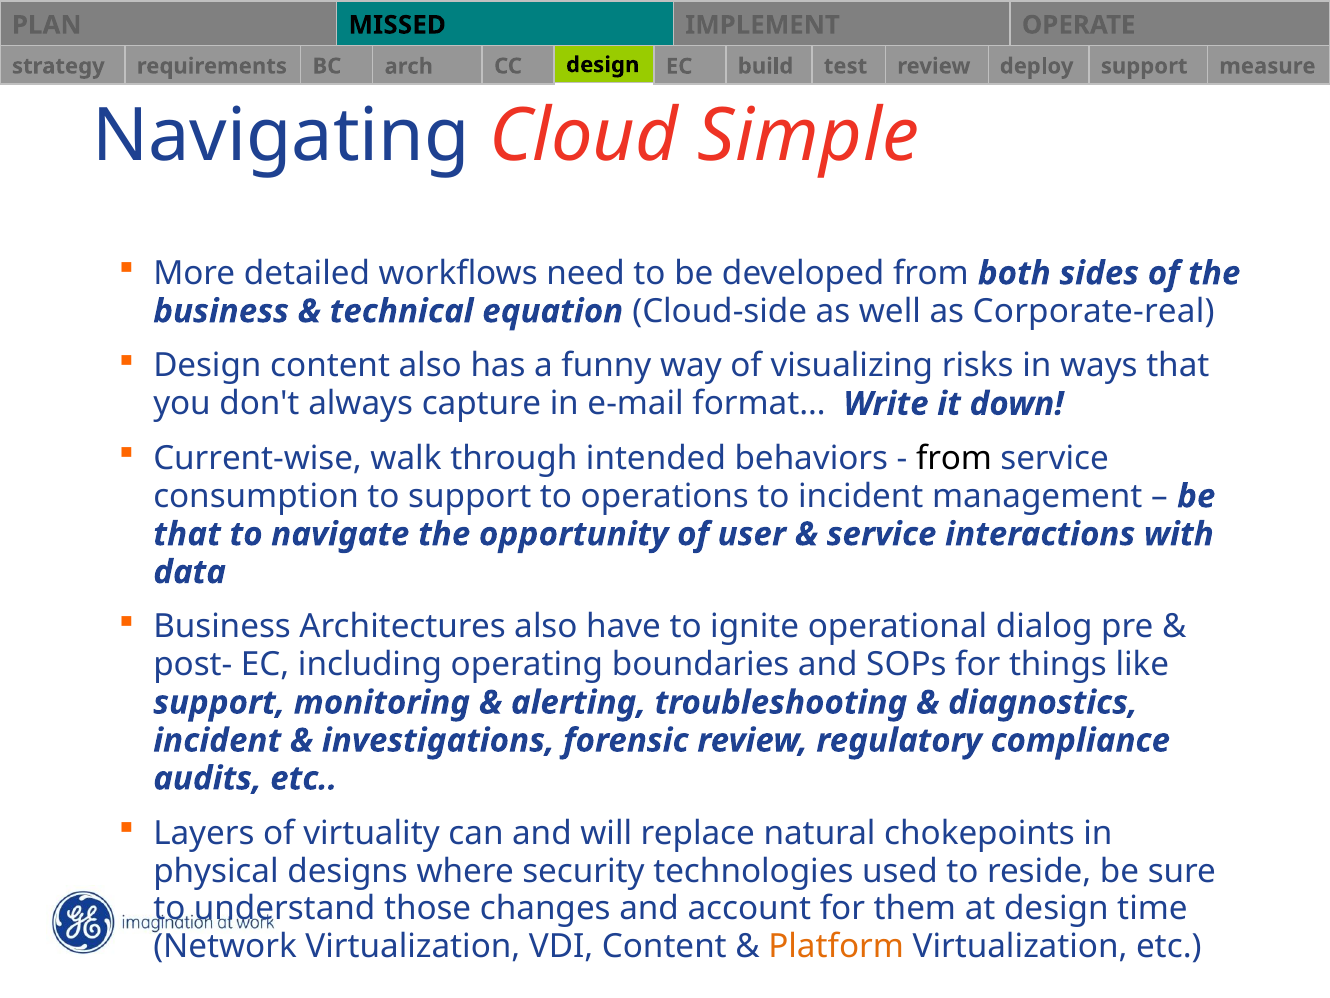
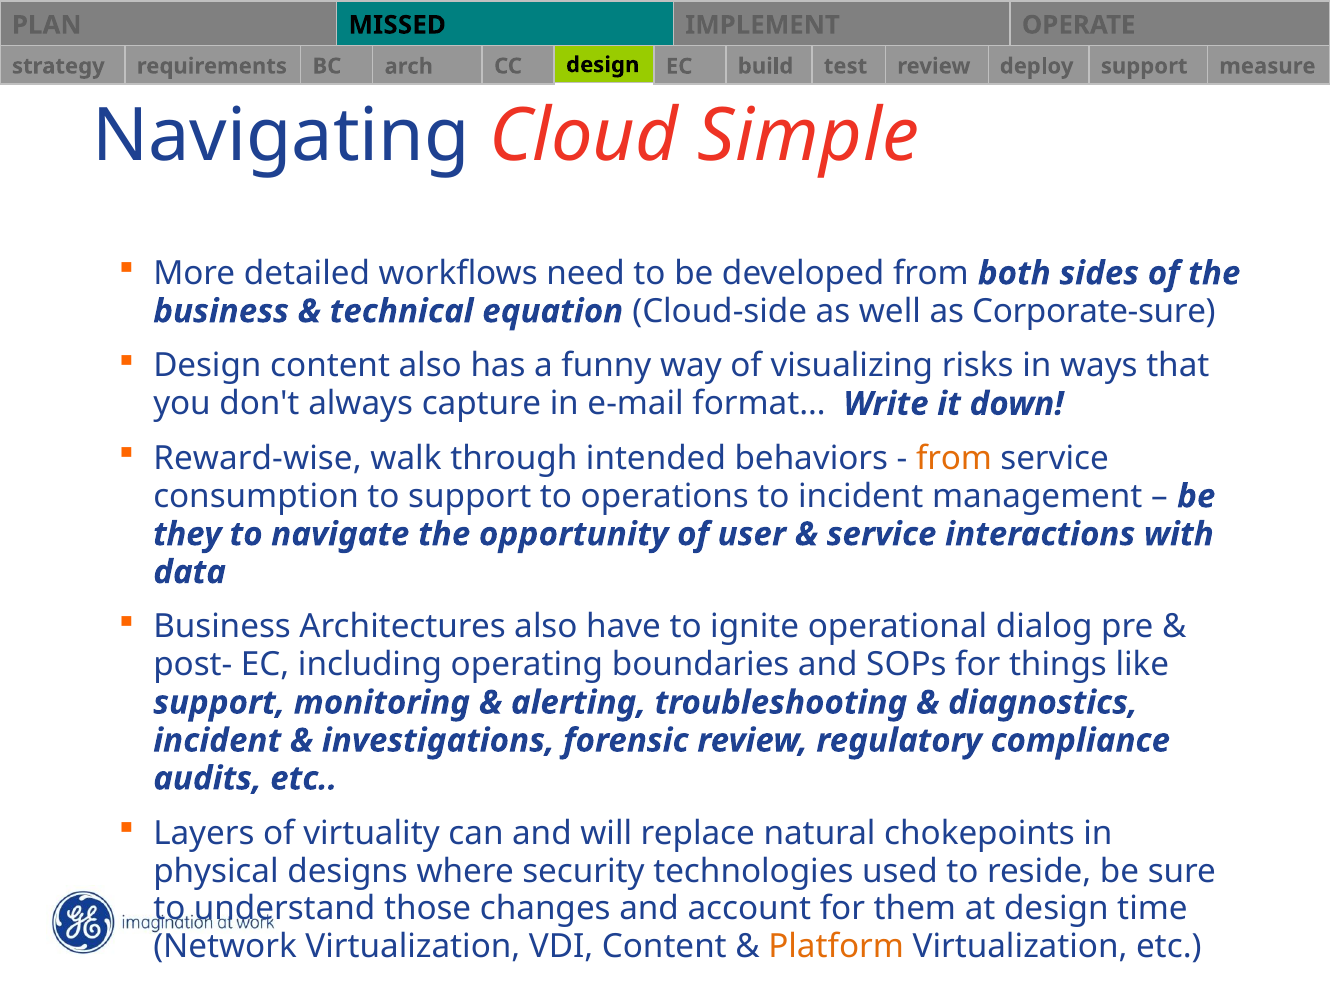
Corporate-real: Corporate-real -> Corporate-sure
Current-wise: Current-wise -> Reward-wise
from at (954, 458) colour: black -> orange
that at (187, 534): that -> they
